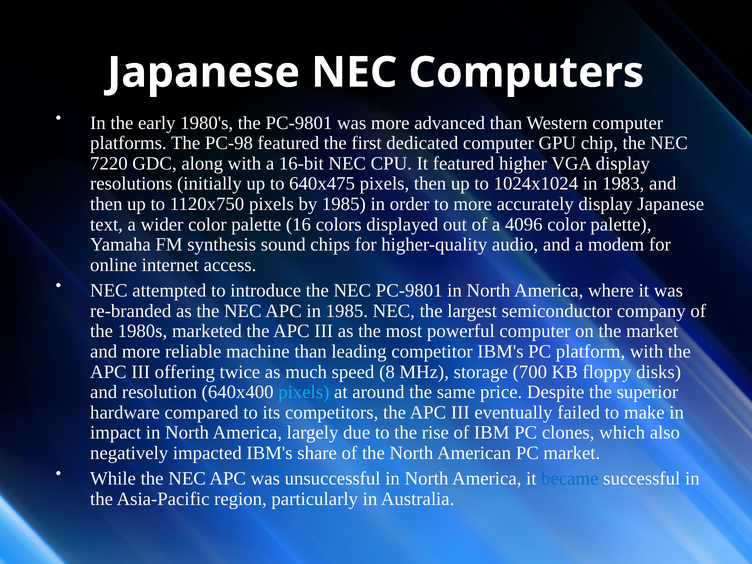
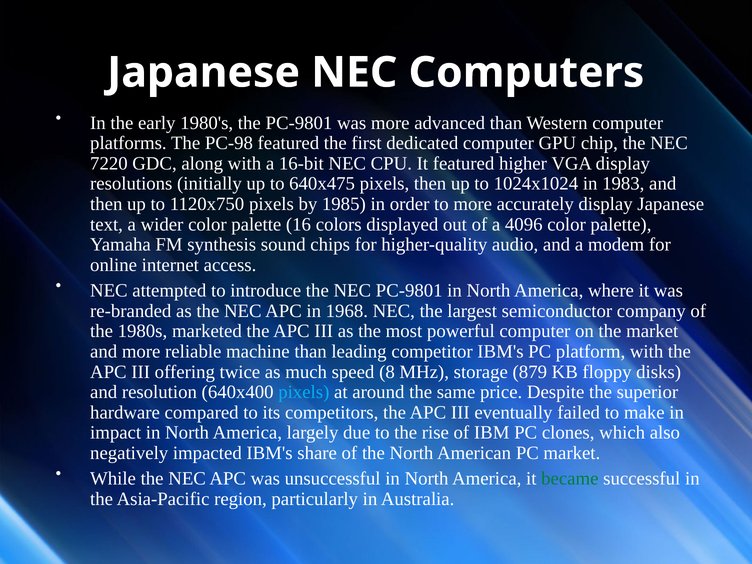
in 1985: 1985 -> 1968
700: 700 -> 879
became colour: blue -> green
